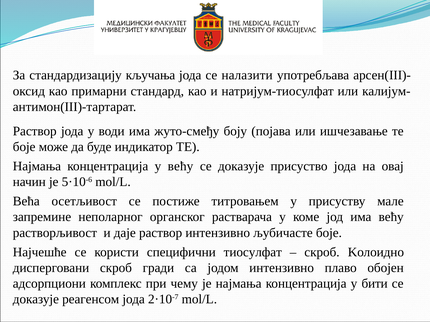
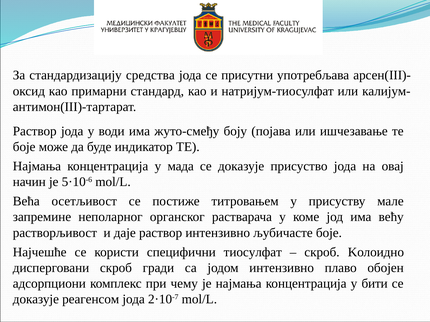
кључања: кључања -> средства
налазити: налазити -> присутни
у већу: већу -> мада
